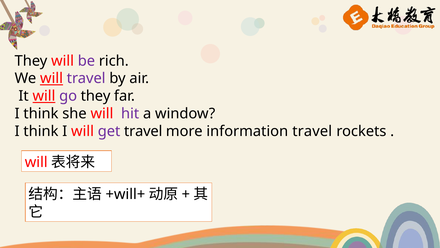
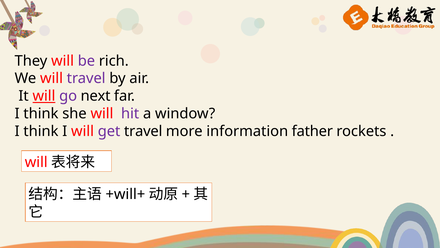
will at (52, 78) underline: present -> none
go they: they -> next
information travel: travel -> father
